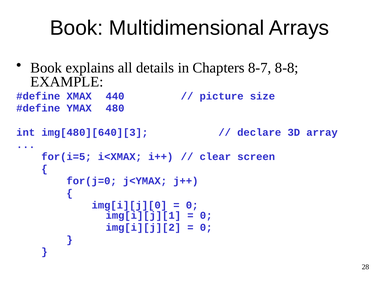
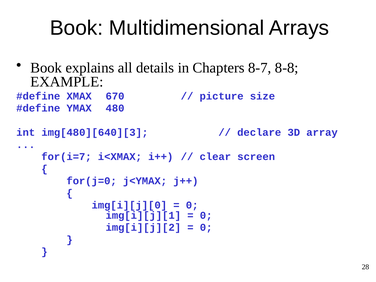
440: 440 -> 670
for(i=5: for(i=5 -> for(i=7
